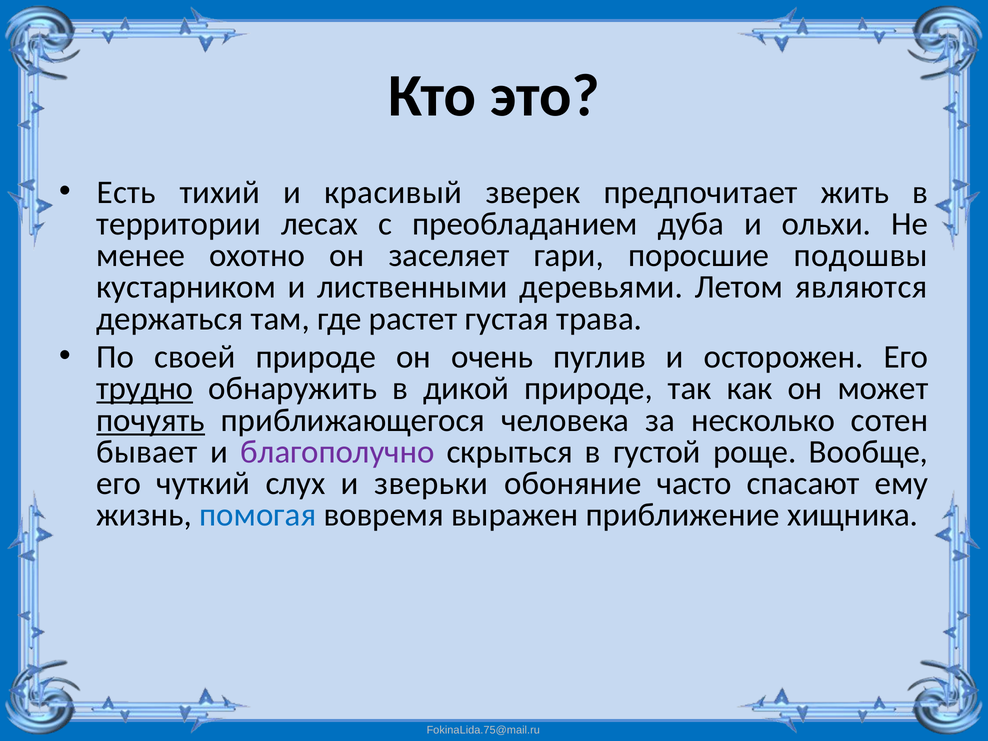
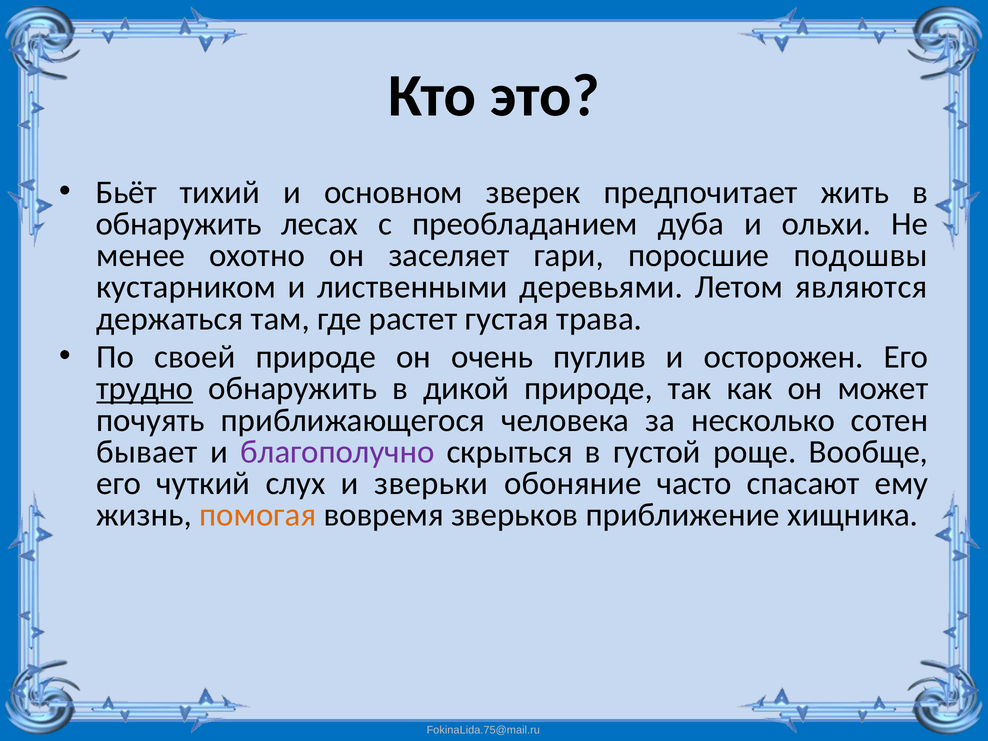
Есть: Есть -> Бьёт
красивый: красивый -> основном
территории at (179, 224): территории -> обнаружить
почуять underline: present -> none
помогая colour: blue -> orange
выражен: выражен -> зверьков
